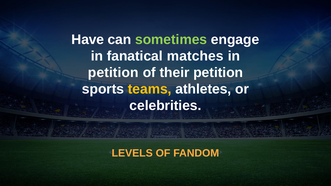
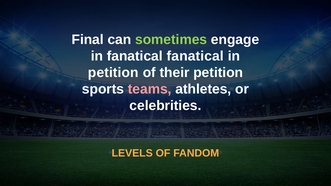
Have: Have -> Final
fanatical matches: matches -> fanatical
teams colour: yellow -> pink
